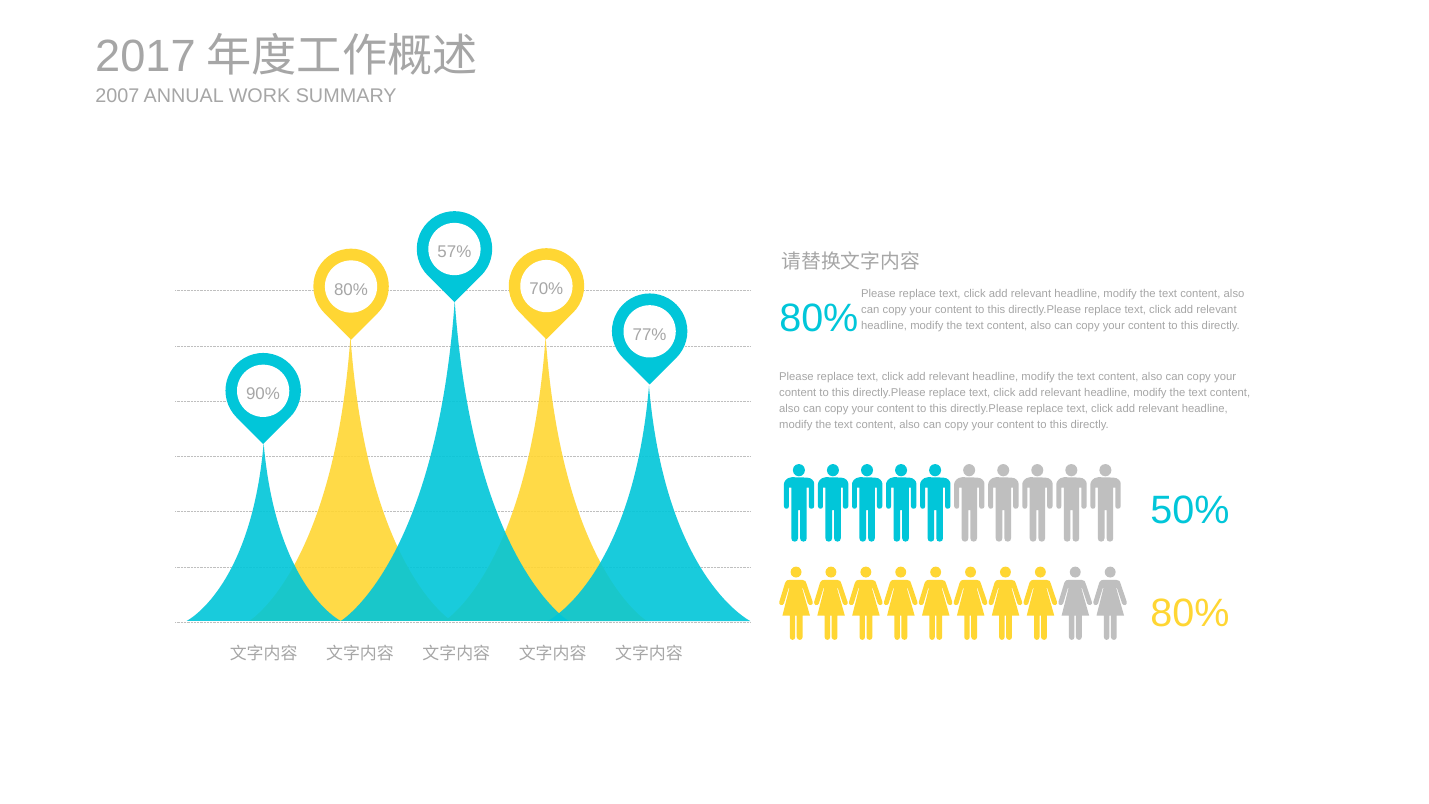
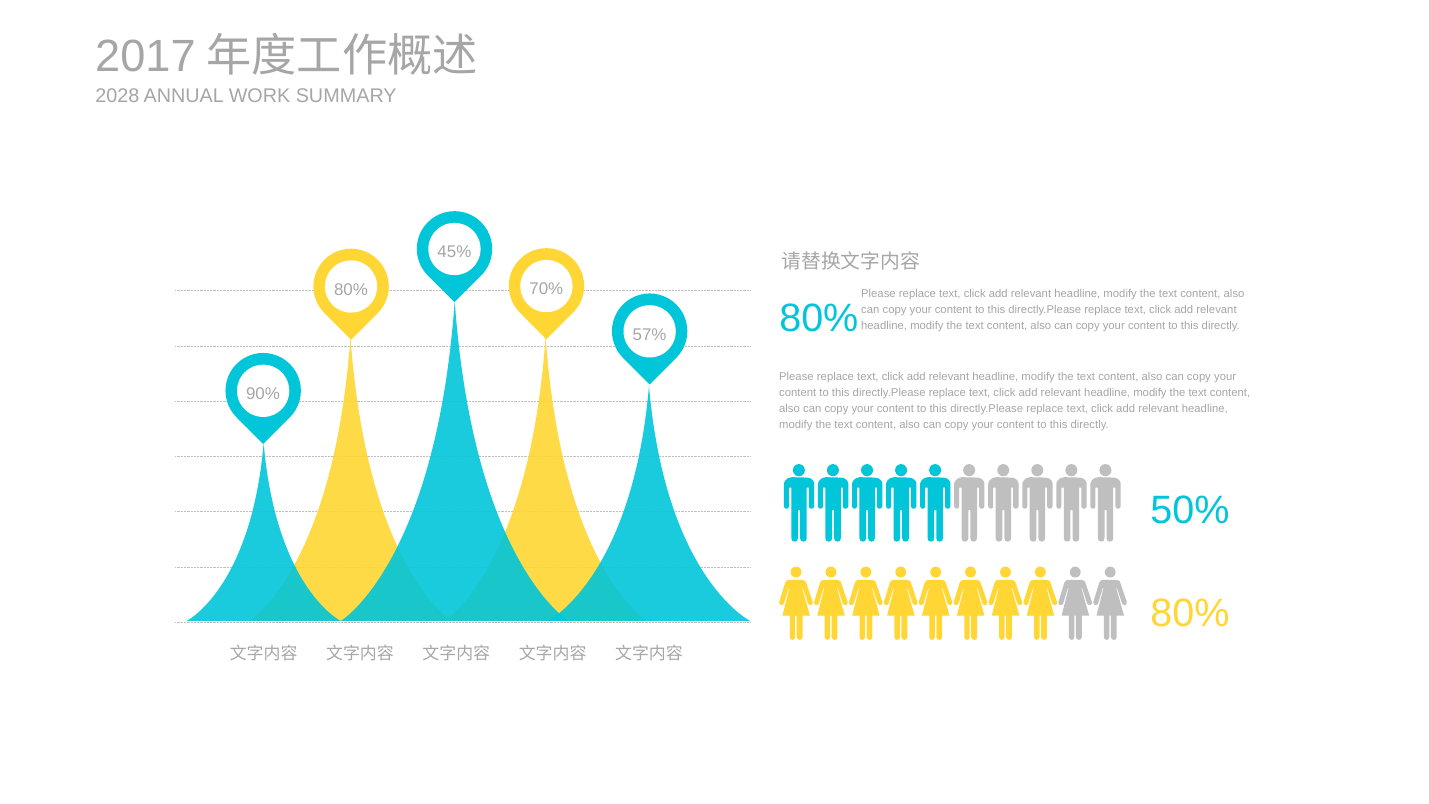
2007: 2007 -> 2028
57%: 57% -> 45%
77%: 77% -> 57%
